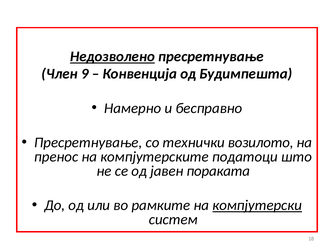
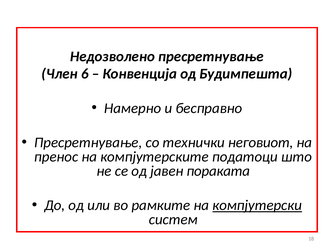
Недозволено underline: present -> none
9: 9 -> 6
возилото: возилото -> неговиот
